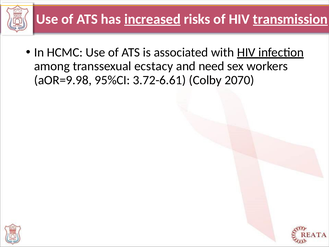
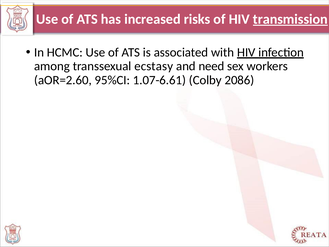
increased underline: present -> none
ecstacy: ecstacy -> ecstasy
aOR=9.98: aOR=9.98 -> aOR=2.60
3.72-6.61: 3.72-6.61 -> 1.07-6.61
2070: 2070 -> 2086
